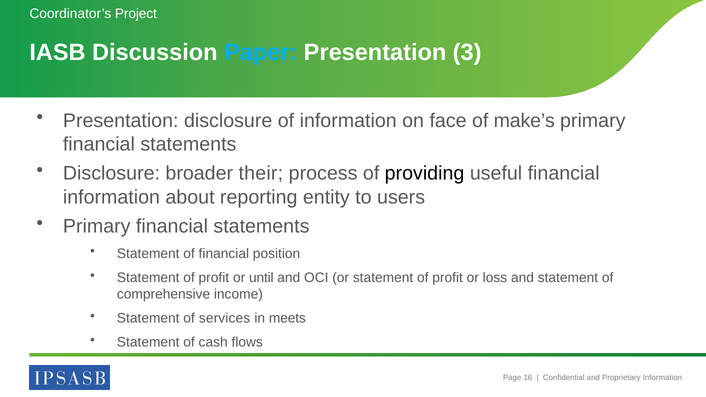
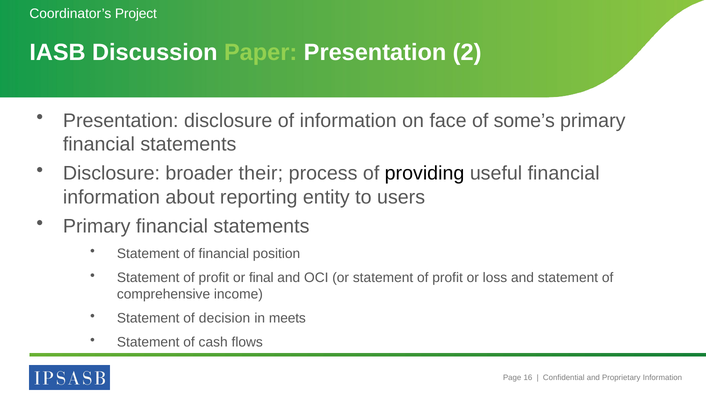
Paper colour: light blue -> light green
3: 3 -> 2
make’s: make’s -> some’s
until: until -> final
services: services -> decision
